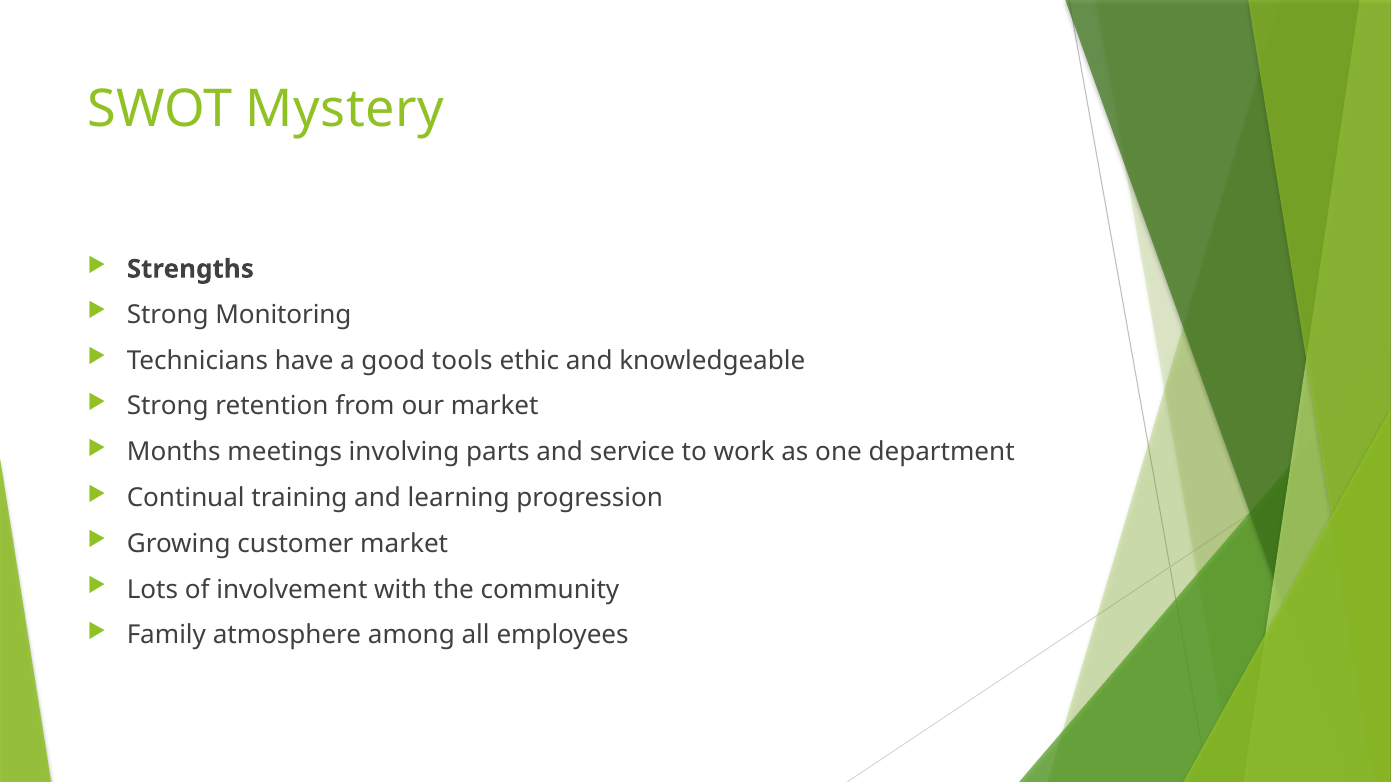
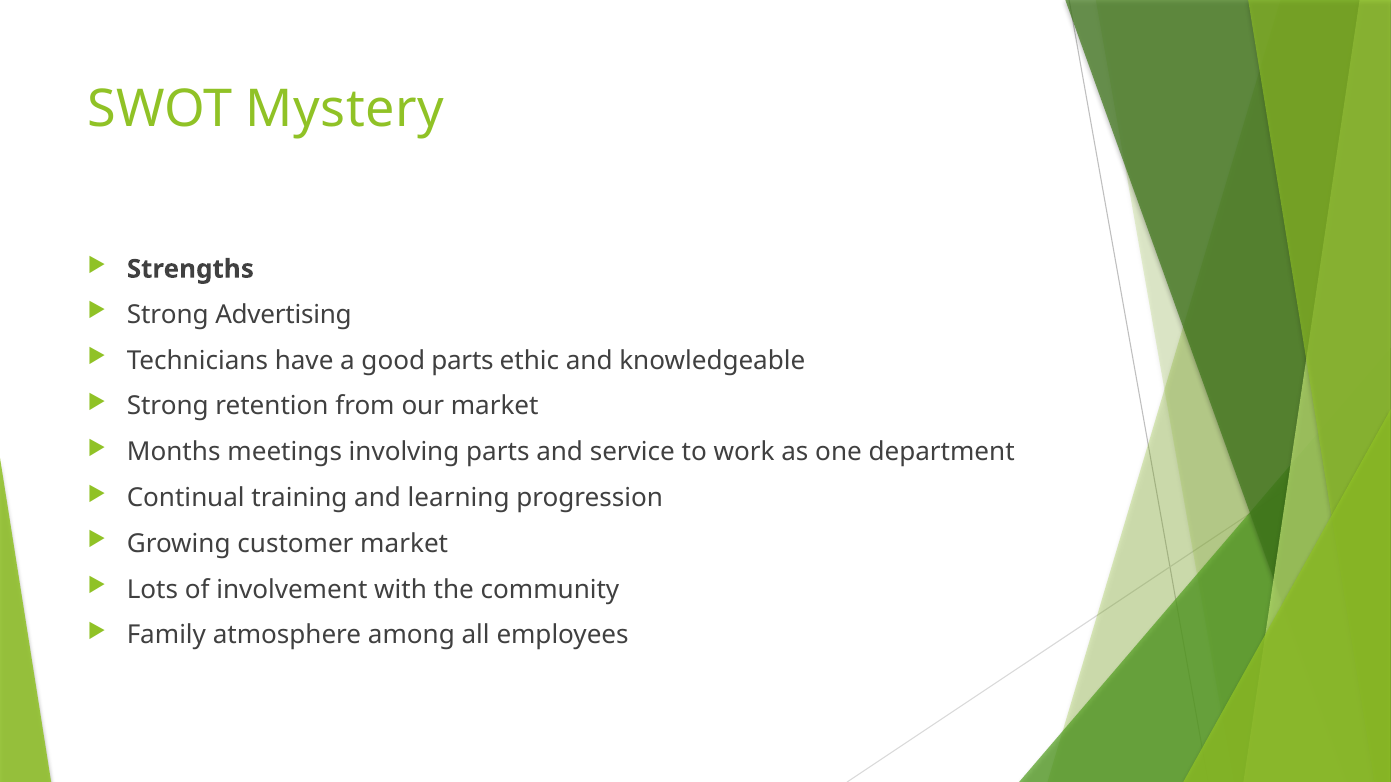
Monitoring: Monitoring -> Advertising
good tools: tools -> parts
